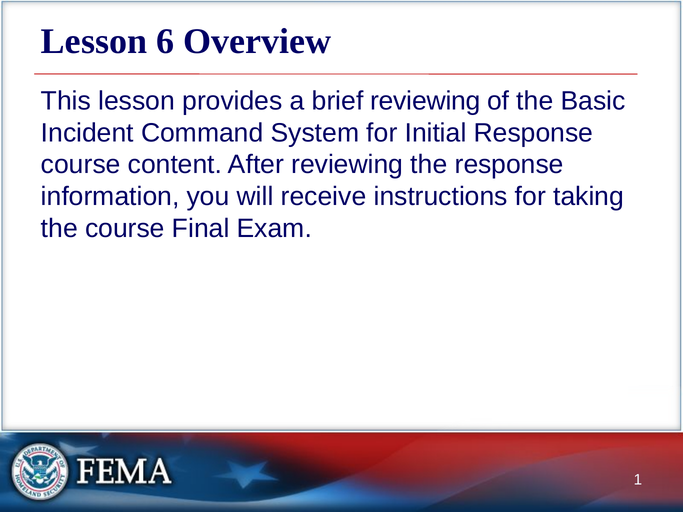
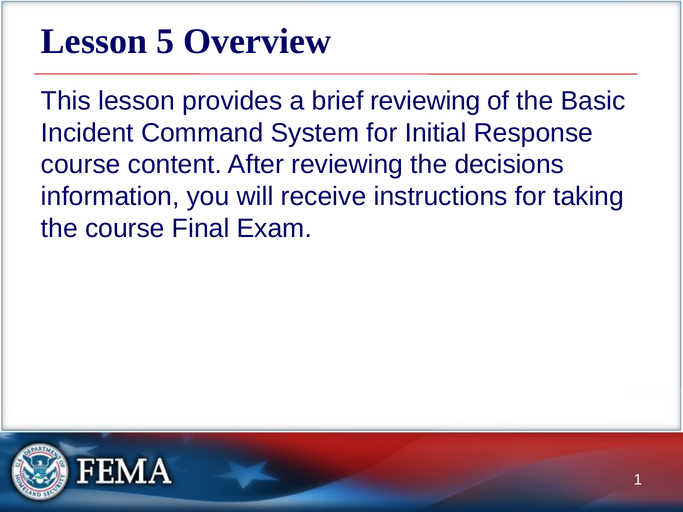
6: 6 -> 5
the response: response -> decisions
